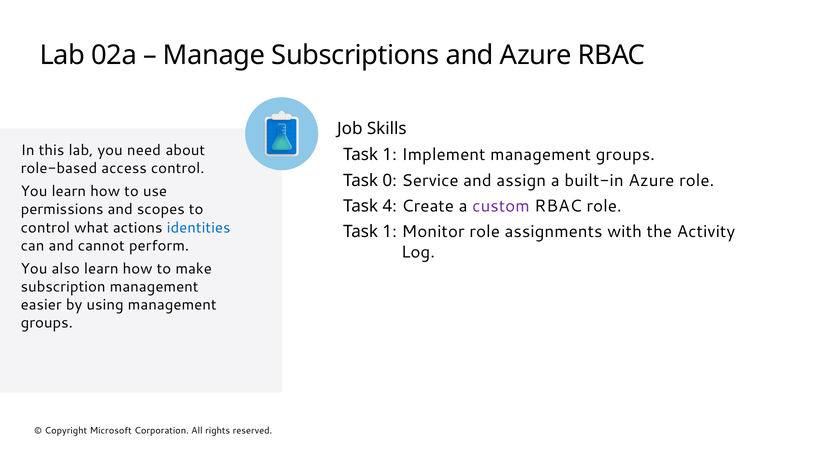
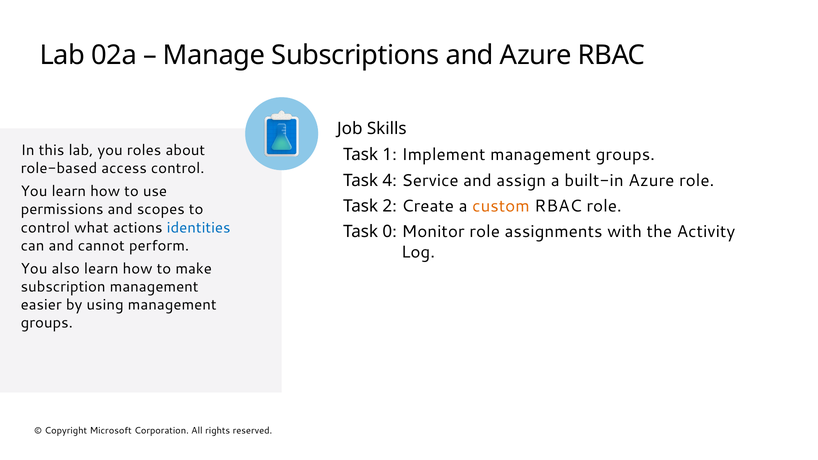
need: need -> roles
0: 0 -> 4
4: 4 -> 2
custom colour: purple -> orange
1 at (387, 232): 1 -> 0
